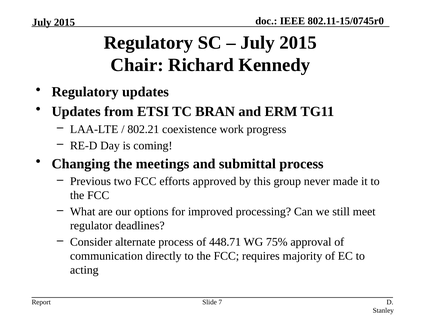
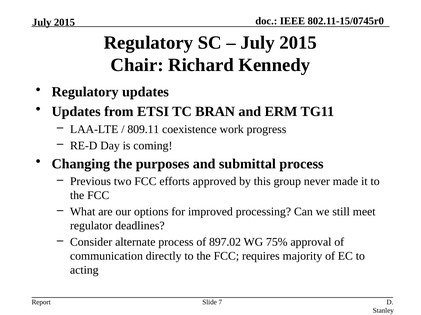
802.21: 802.21 -> 809.11
meetings: meetings -> purposes
448.71: 448.71 -> 897.02
